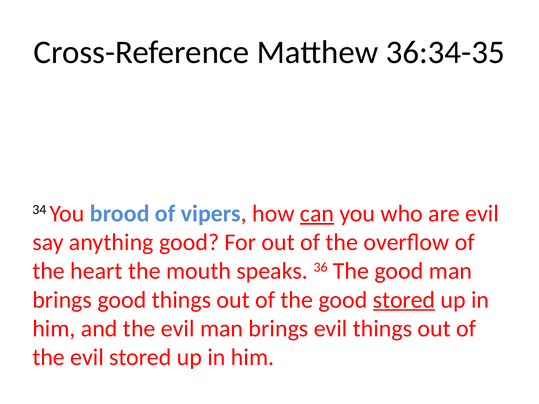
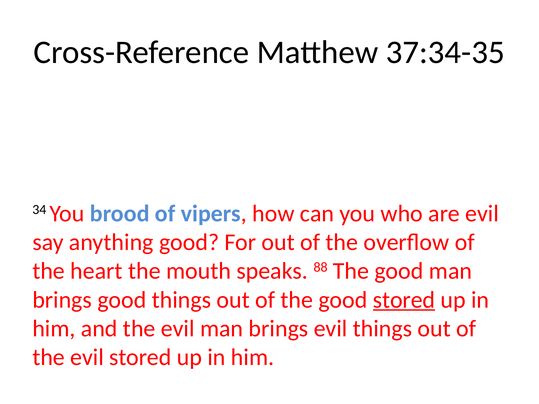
36:34-35: 36:34-35 -> 37:34-35
can underline: present -> none
36: 36 -> 88
